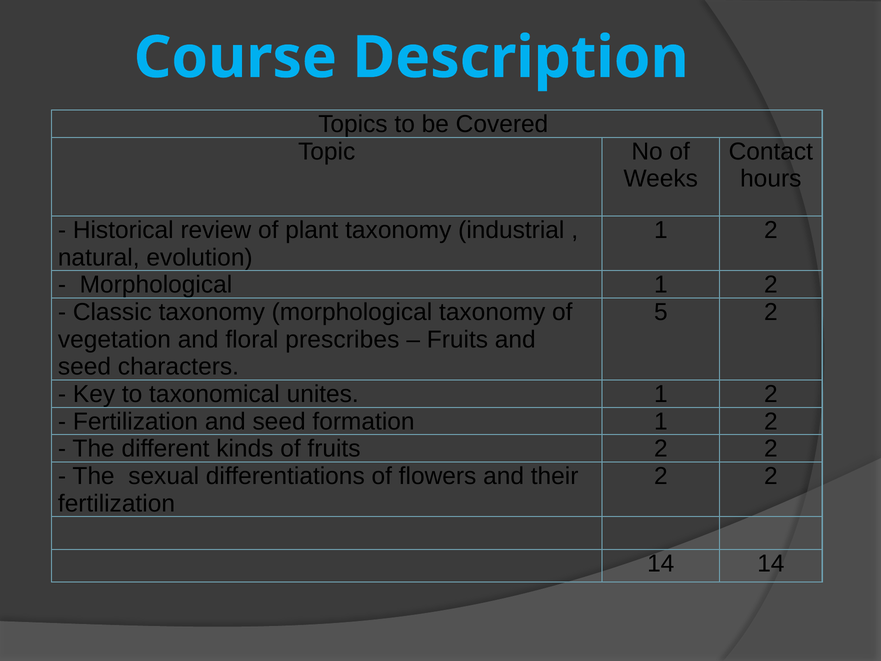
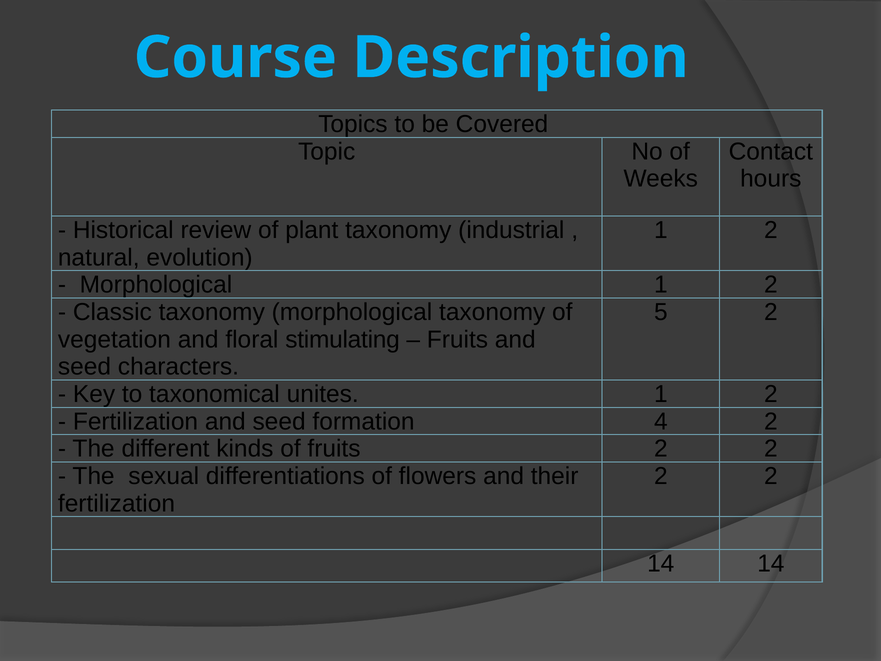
prescribes: prescribes -> stimulating
formation 1: 1 -> 4
